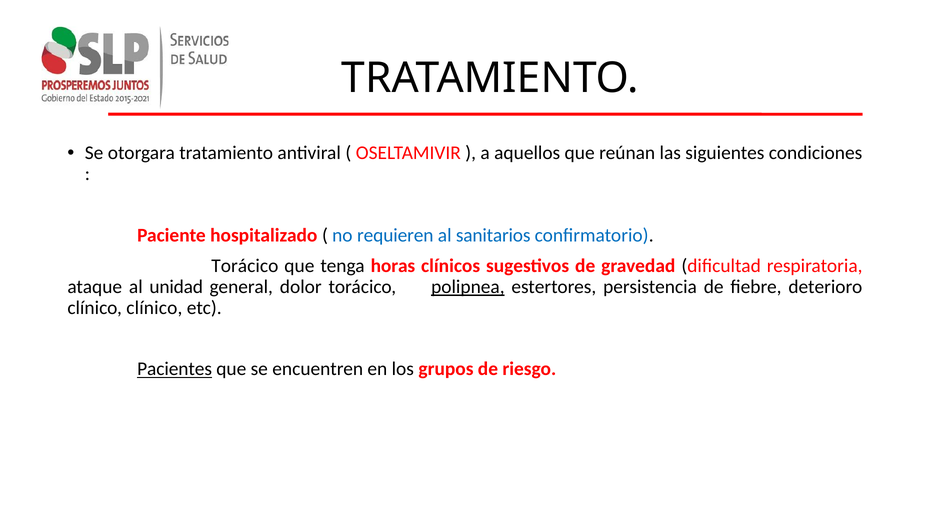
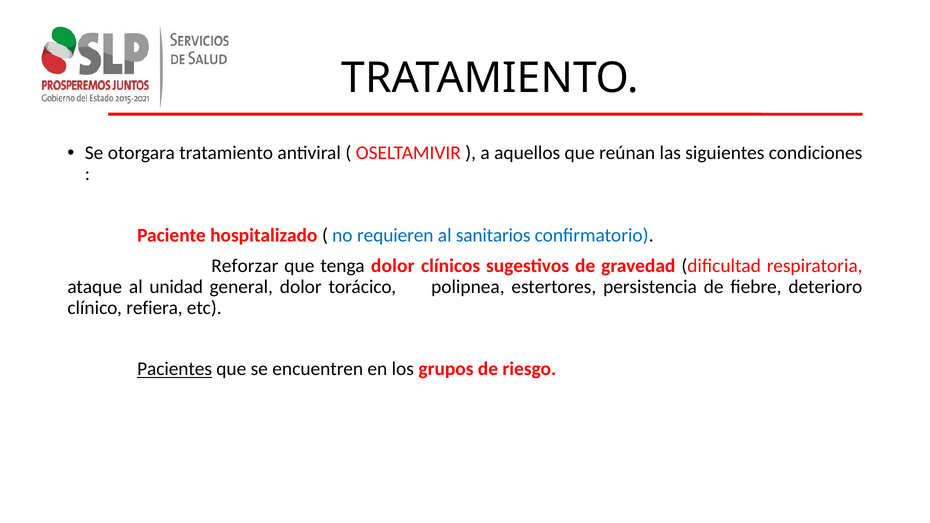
Torácico at (245, 266): Torácico -> Reforzar
tenga horas: horas -> dolor
polipnea underline: present -> none
clínico clínico: clínico -> refiera
